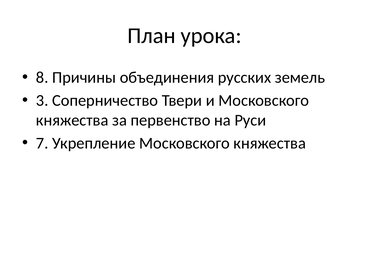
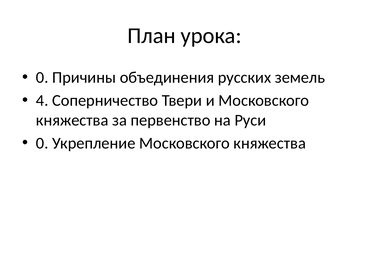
8 at (42, 77): 8 -> 0
3: 3 -> 4
7 at (42, 143): 7 -> 0
